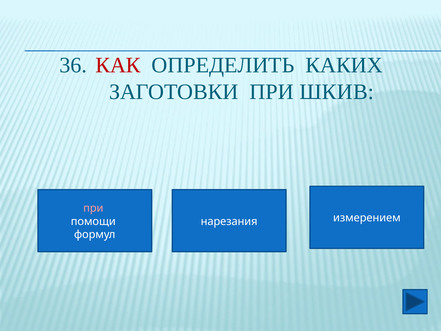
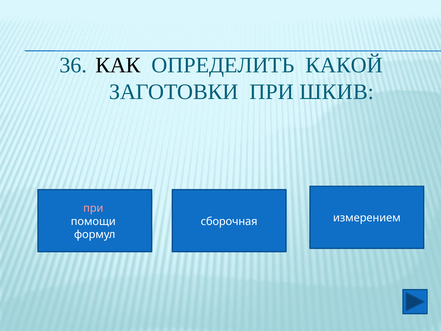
КАК colour: red -> black
КАКИХ: КАКИХ -> КАКОЙ
нарезания: нарезания -> сборочная
